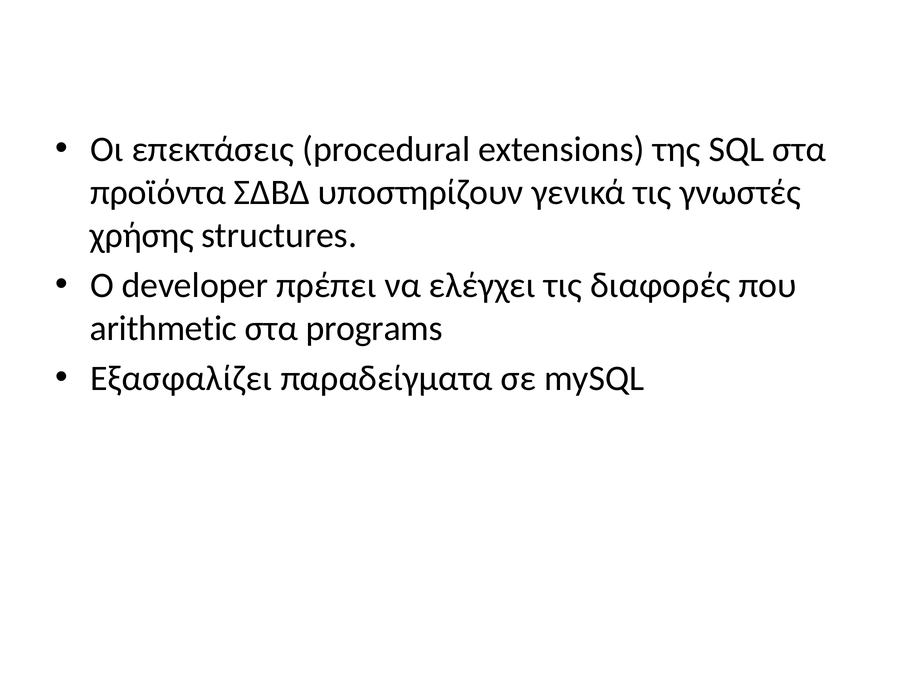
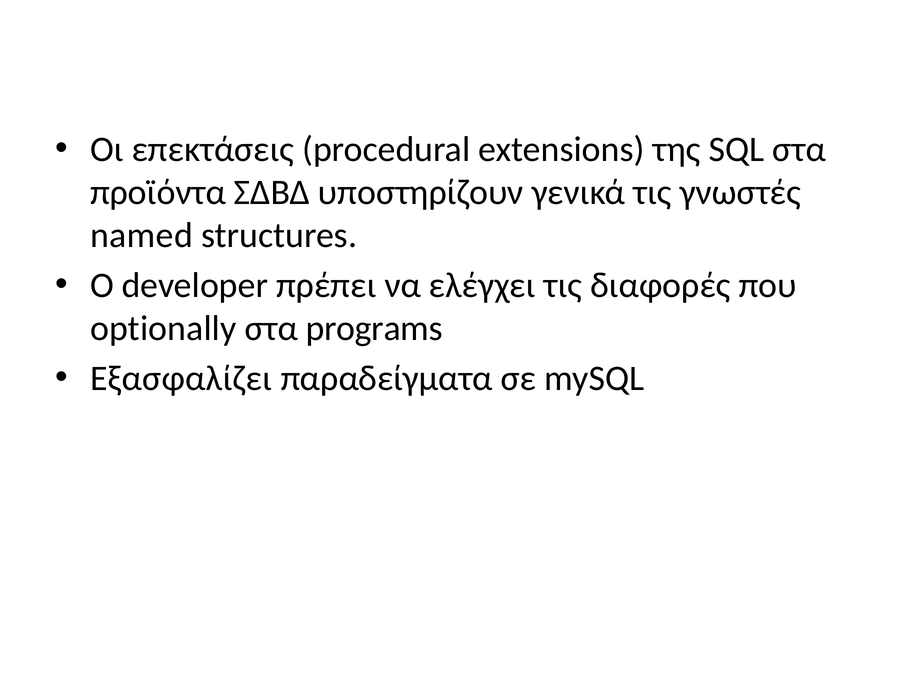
χρήσης: χρήσης -> named
arithmetic: arithmetic -> optionally
